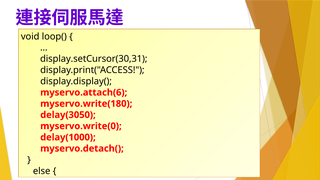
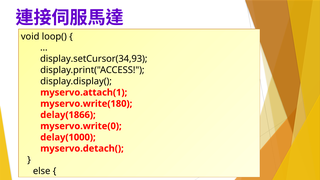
display.setCursor(30,31: display.setCursor(30,31 -> display.setCursor(34,93
myservo.attach(6: myservo.attach(6 -> myservo.attach(1
delay(3050: delay(3050 -> delay(1866
